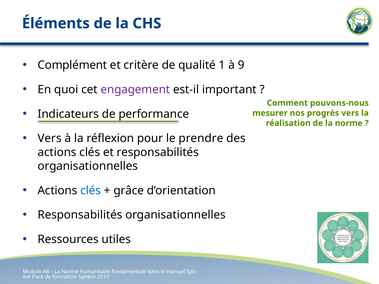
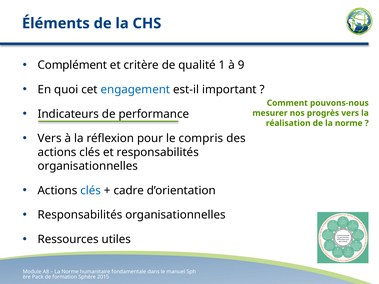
engagement colour: purple -> blue
prendre: prendre -> compris
grâce: grâce -> cadre
